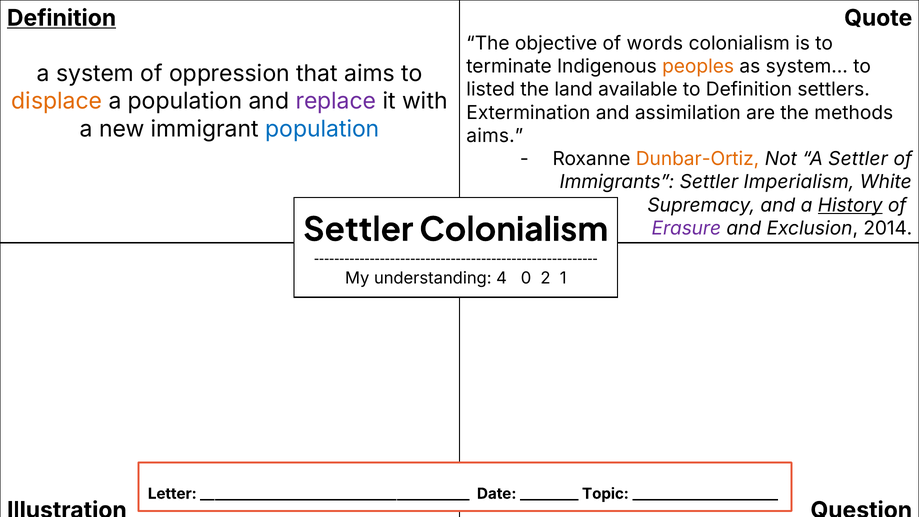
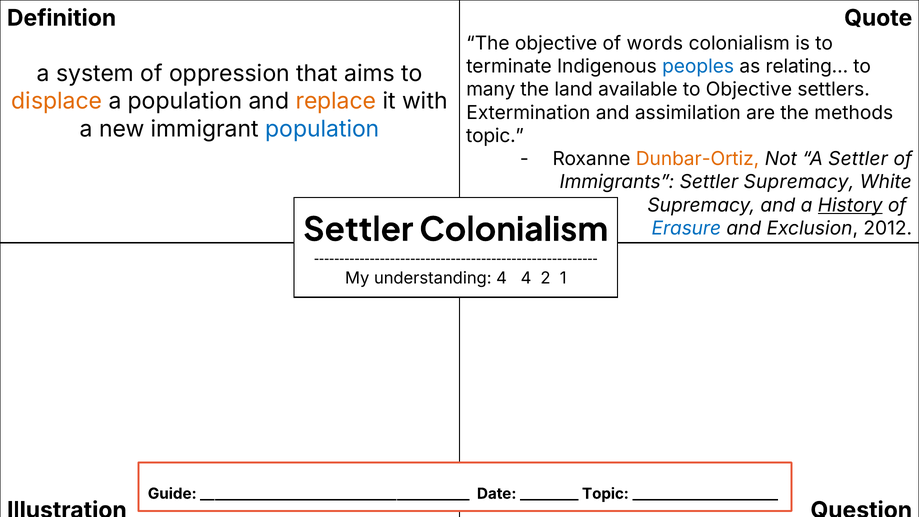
Definition at (62, 18) underline: present -> none
peoples colour: orange -> blue
system…: system… -> relating…
listed: listed -> many
to Definition: Definition -> Objective
replace colour: purple -> orange
aims at (495, 136): aims -> topic
Settler Imperialism: Imperialism -> Supremacy
Erasure colour: purple -> blue
2014: 2014 -> 2012
4 0: 0 -> 4
Letter: Letter -> Guide
